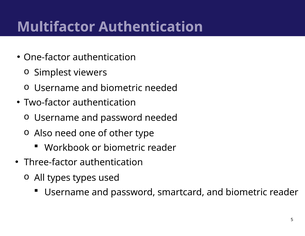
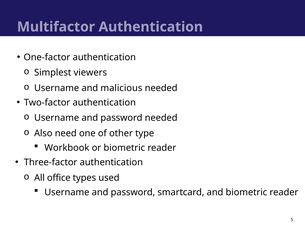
Username and biometric: biometric -> malicious
All types: types -> office
